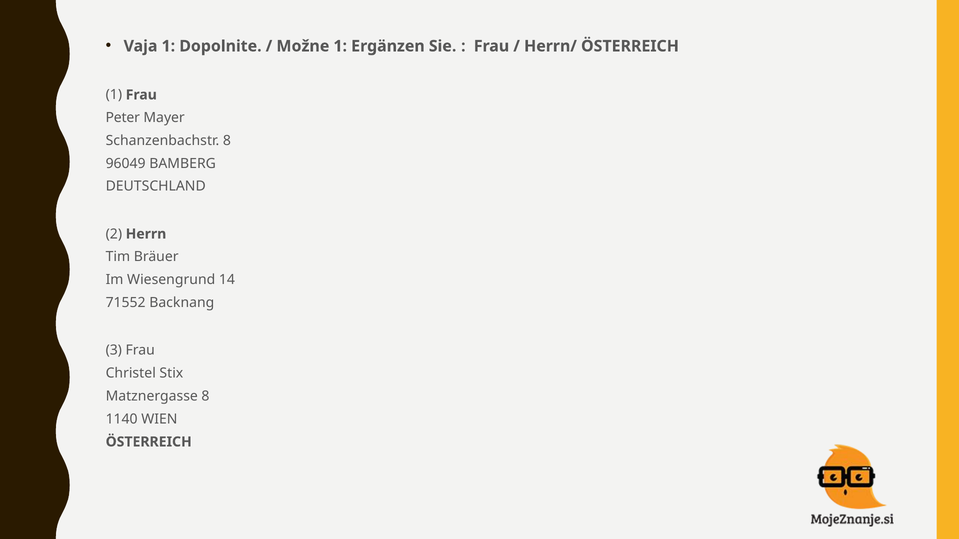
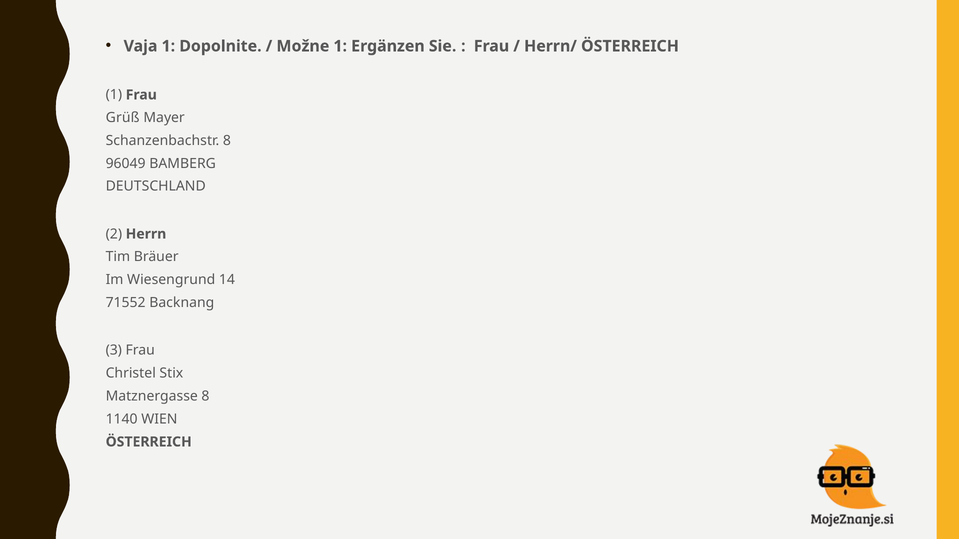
Peter: Peter -> Grüß
